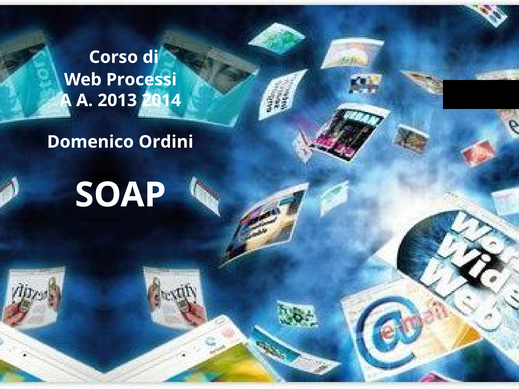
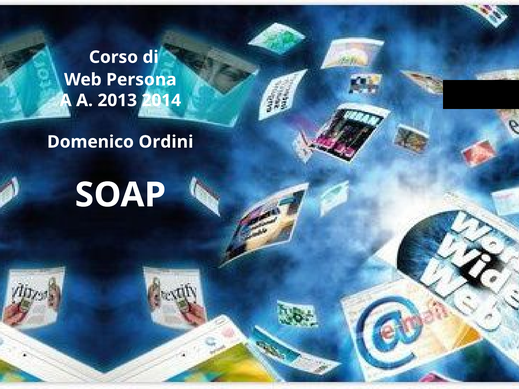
Processi: Processi -> Persona
